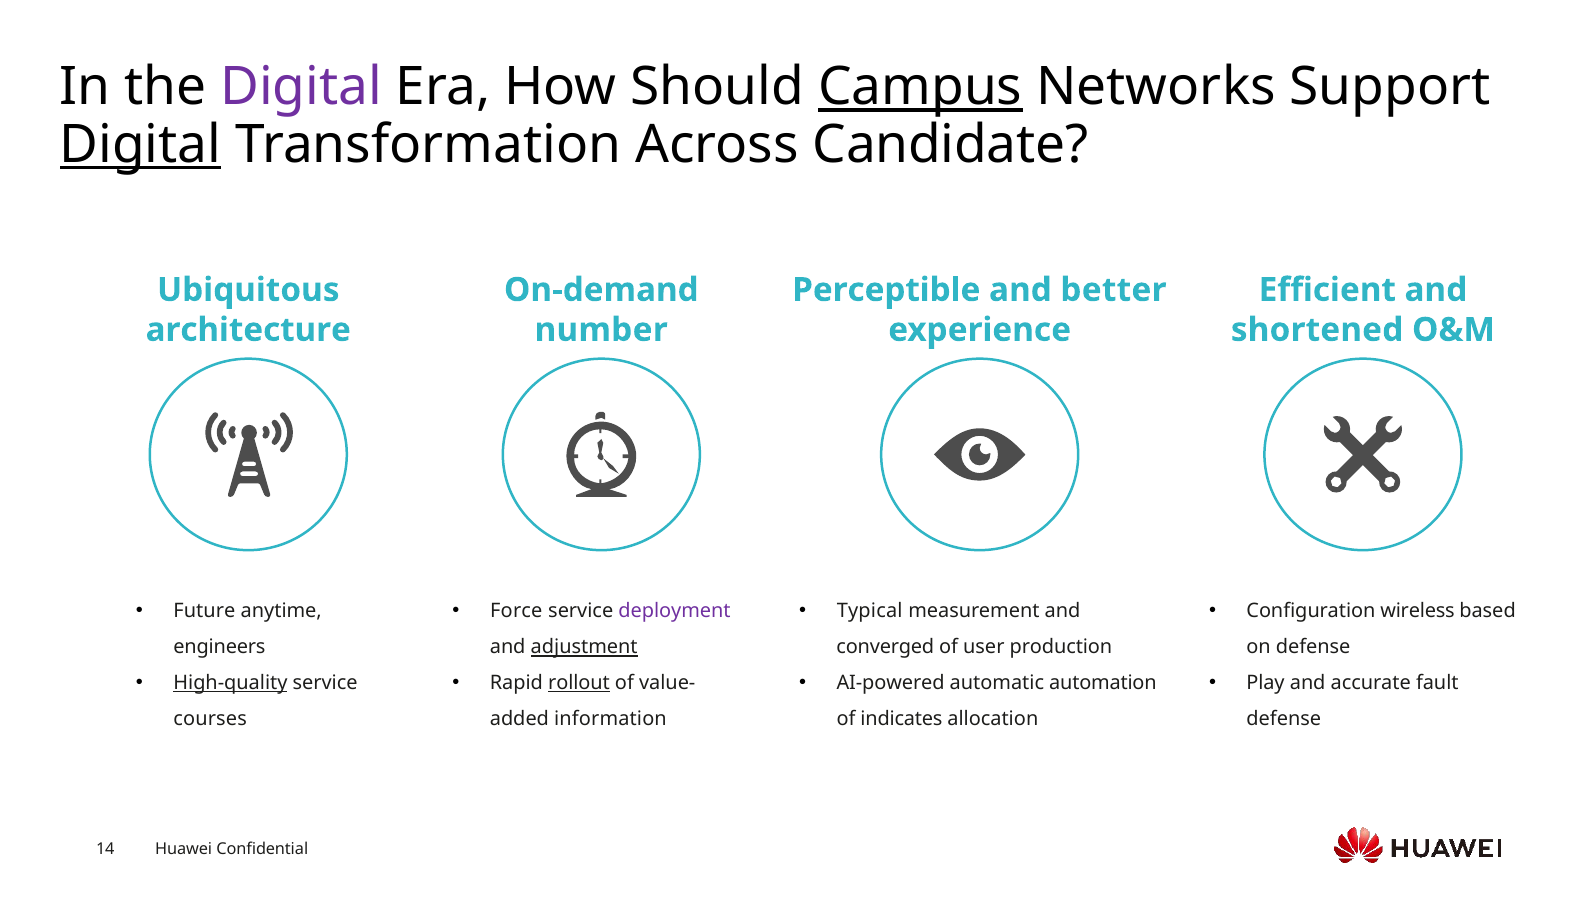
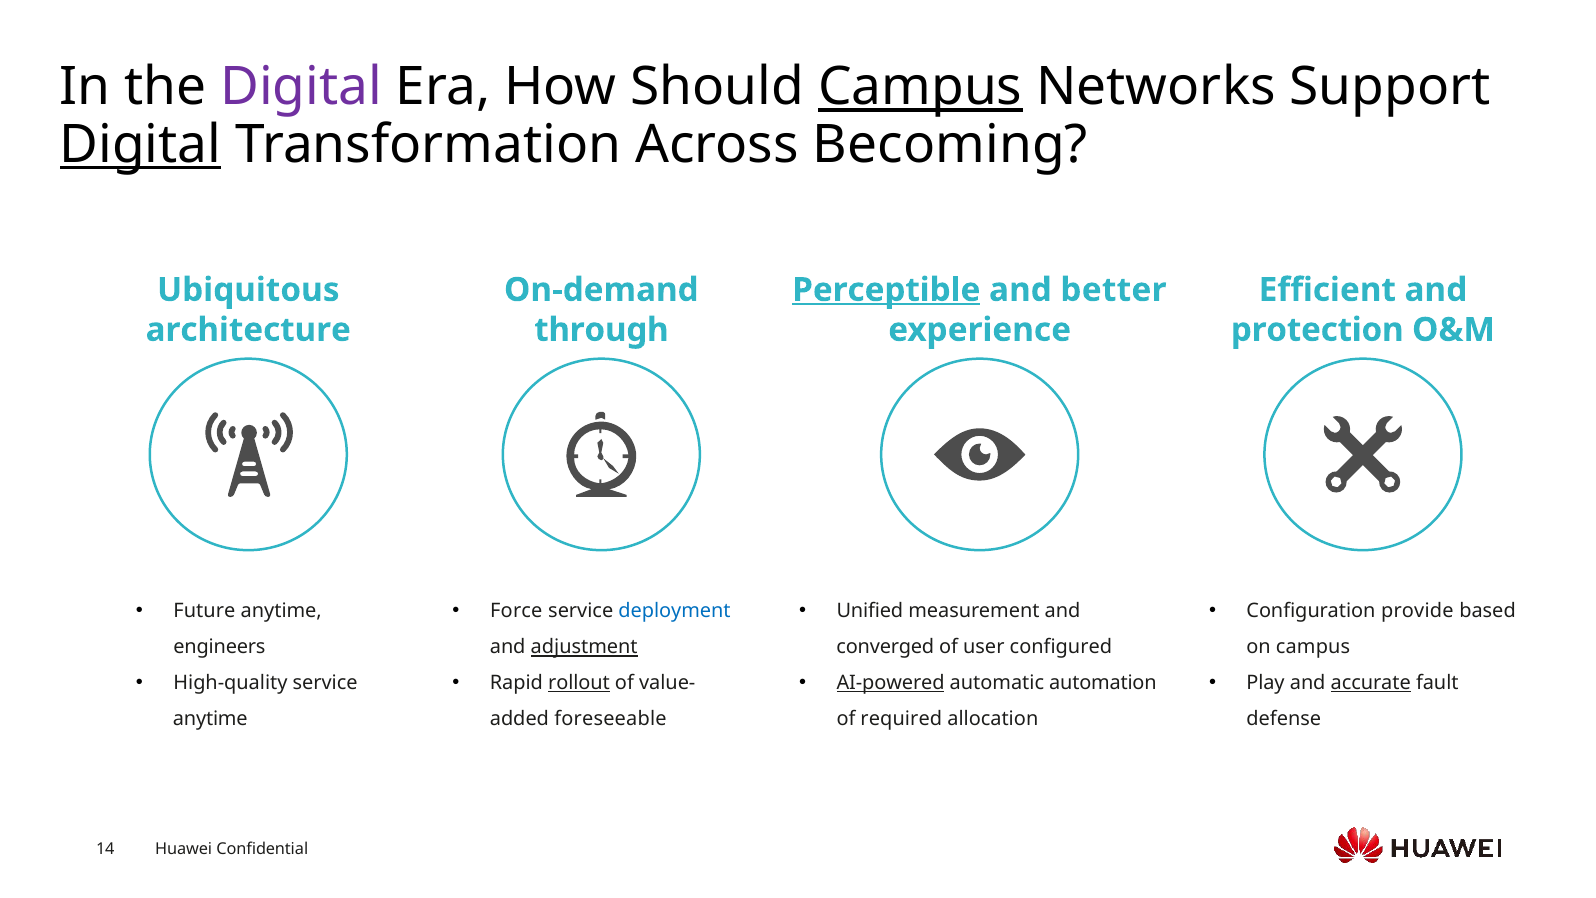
Candidate: Candidate -> Becoming
Perceptible underline: none -> present
number: number -> through
shortened: shortened -> protection
deployment colour: purple -> blue
Typical: Typical -> Unified
wireless: wireless -> provide
production: production -> configured
on defense: defense -> campus
High-quality underline: present -> none
AI-powered underline: none -> present
accurate underline: none -> present
courses at (210, 719): courses -> anytime
information: information -> foreseeable
indicates: indicates -> required
